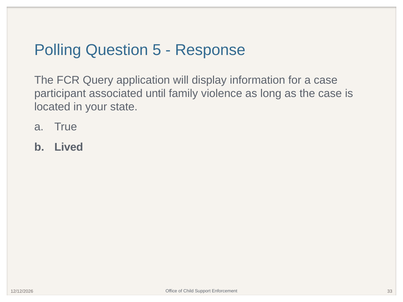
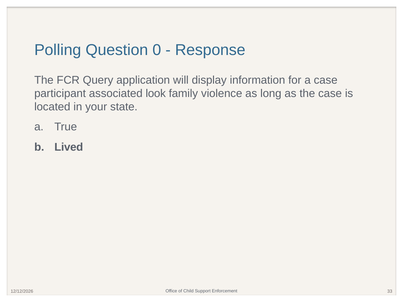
5: 5 -> 0
until: until -> look
